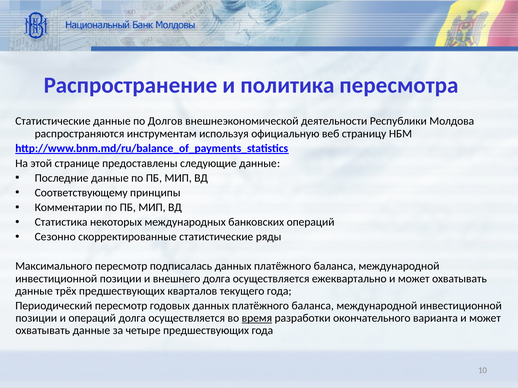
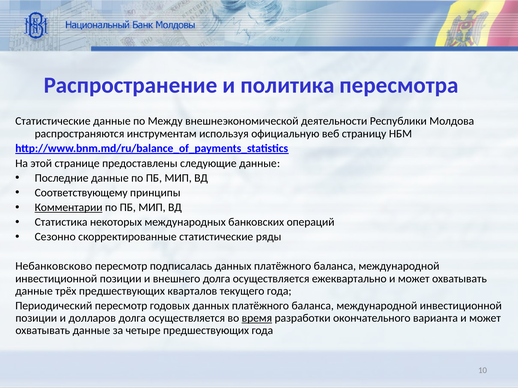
Долгов: Долгов -> Между
Комментарии underline: none -> present
Максимального: Максимального -> Небанковсково
и операций: операций -> долларов
